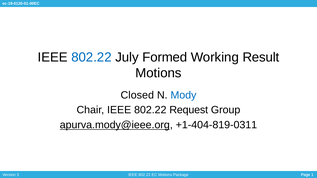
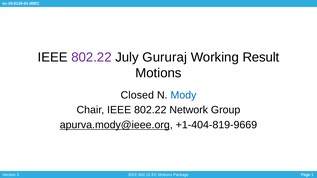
802.22 at (91, 57) colour: blue -> purple
Formed: Formed -> Gururaj
Request: Request -> Network
+1-404-819-0311: +1-404-819-0311 -> +1-404-819-9669
